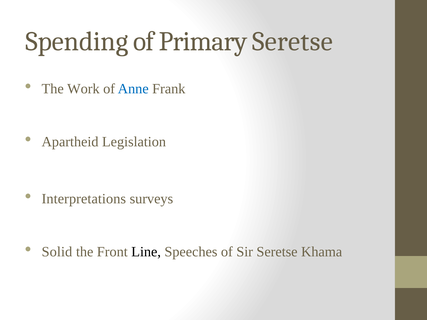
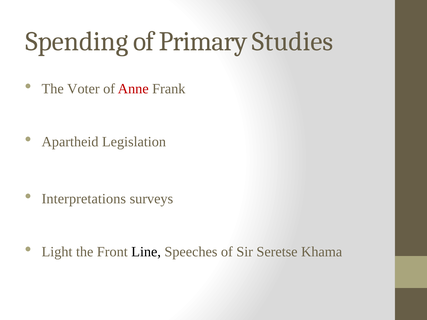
Primary Seretse: Seretse -> Studies
Work: Work -> Voter
Anne colour: blue -> red
Solid: Solid -> Light
